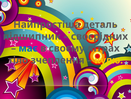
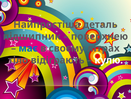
своєрідних: своєрідних -> поверхнею
зчеплення: зчеплення -> відіграють
кулю colour: yellow -> white
